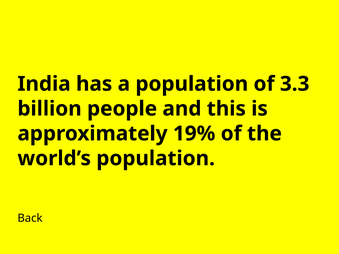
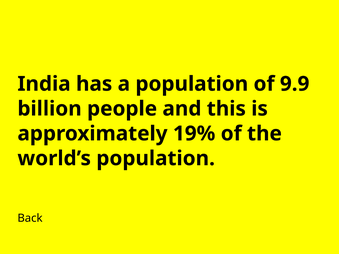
3.3: 3.3 -> 9.9
